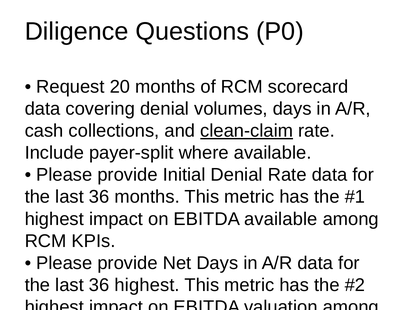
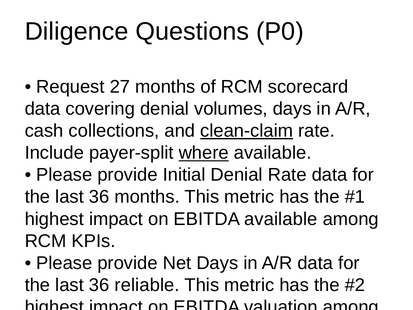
20: 20 -> 27
where underline: none -> present
36 highest: highest -> reliable
